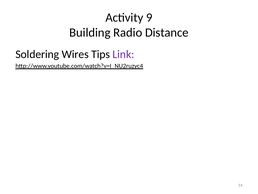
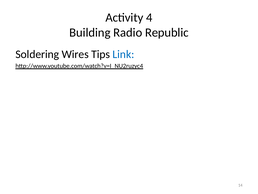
9: 9 -> 4
Distance: Distance -> Republic
Link colour: purple -> blue
